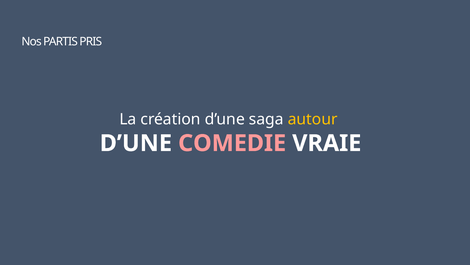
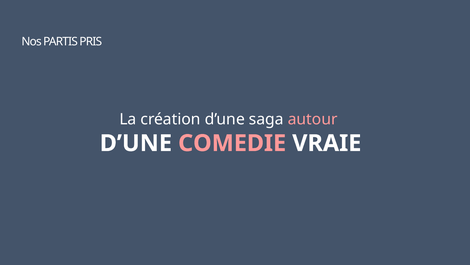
autour colour: yellow -> pink
